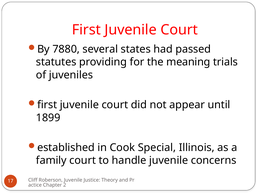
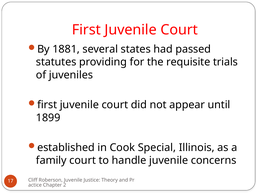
7880: 7880 -> 1881
meaning: meaning -> requisite
